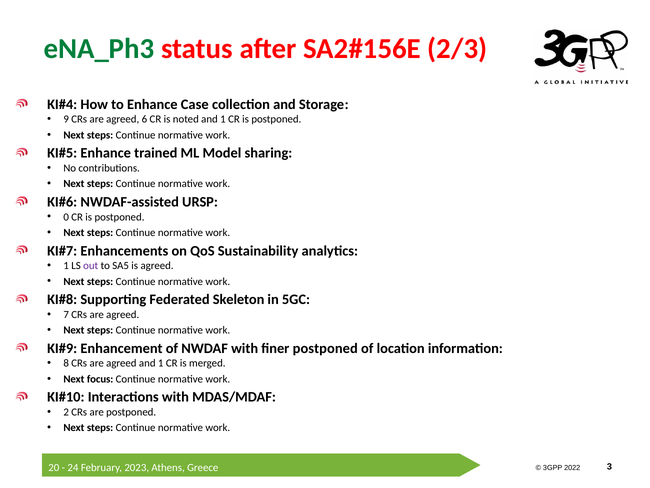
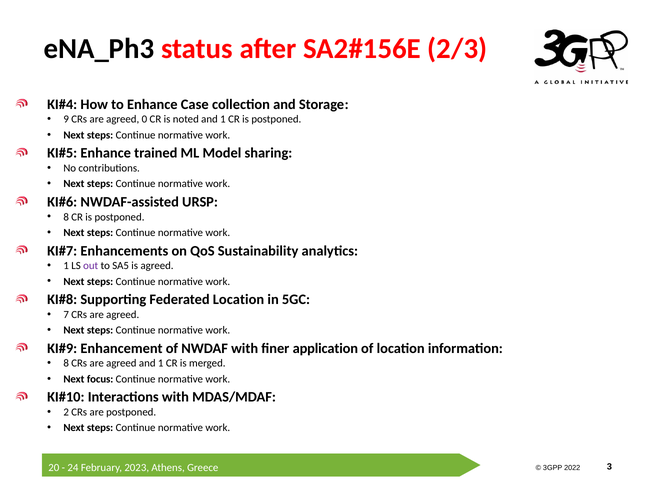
eNA_Ph3 colour: green -> black
6: 6 -> 0
0 at (66, 217): 0 -> 8
Federated Skeleton: Skeleton -> Location
finer postponed: postponed -> application
